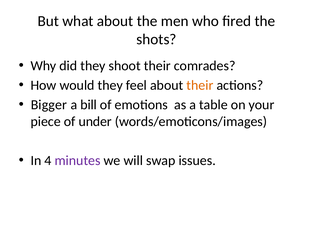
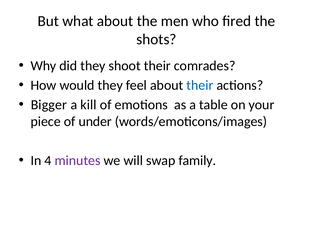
their at (200, 85) colour: orange -> blue
bill: bill -> kill
issues: issues -> family
